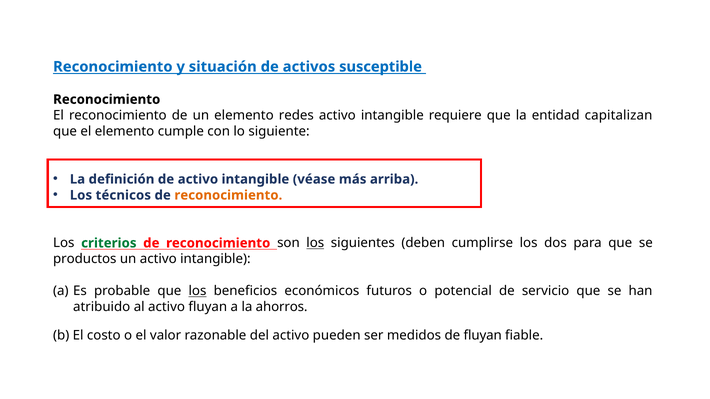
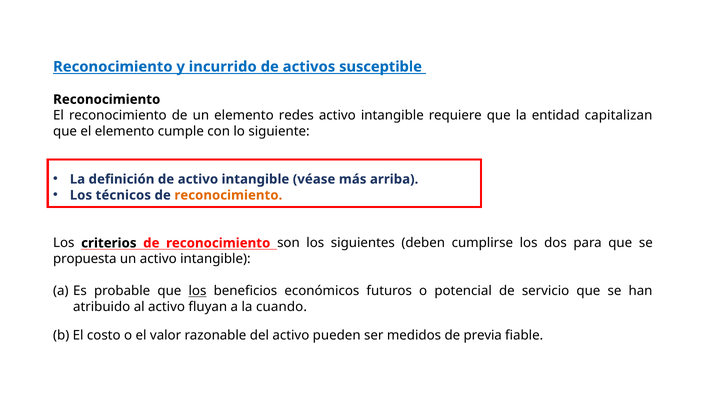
situación: situación -> incurrido
criterios colour: green -> black
los at (315, 243) underline: present -> none
productos: productos -> propuesta
ahorros: ahorros -> cuando
de fluyan: fluyan -> previa
